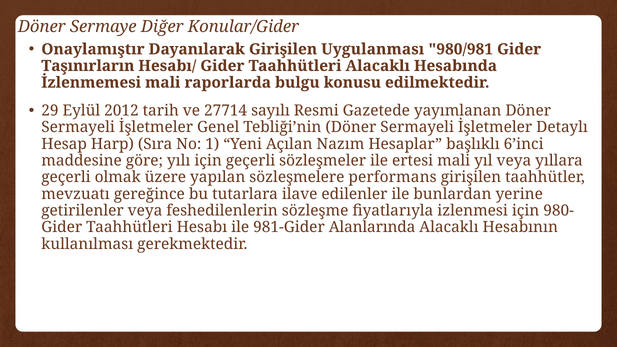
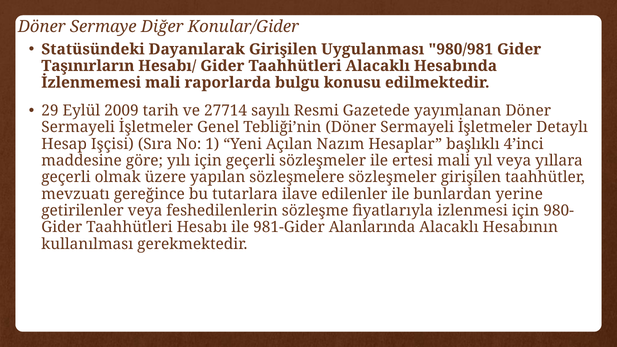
Onaylamıştır: Onaylamıştır -> Statüsündeki
2012: 2012 -> 2009
Harp: Harp -> Işçisi
6’inci: 6’inci -> 4’inci
sözleşmelere performans: performans -> sözleşmeler
